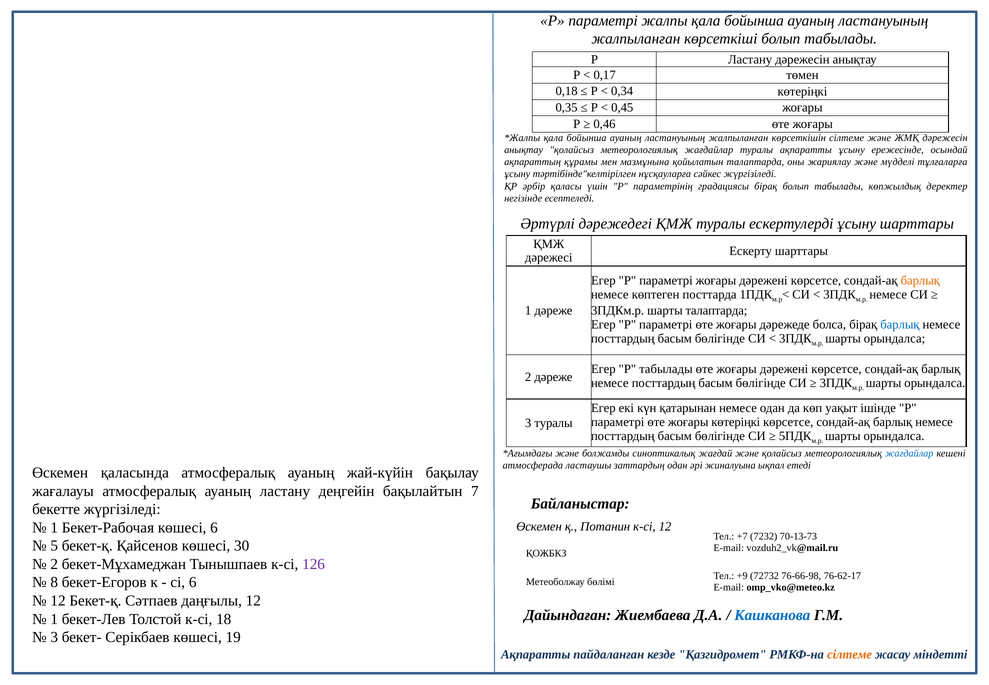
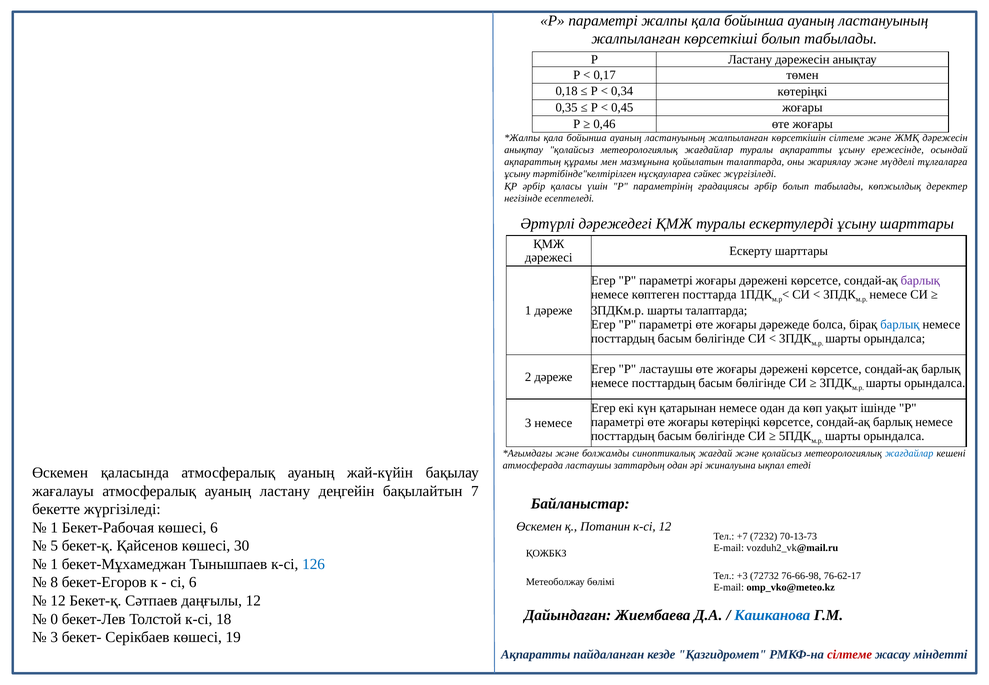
градациясы бірақ: бірақ -> әрбір
барлық at (920, 280) colour: orange -> purple
Р табылады: табылады -> ластаушы
3 туралы: туралы -> немесе
2 at (54, 564): 2 -> 1
126 colour: purple -> blue
+9: +9 -> +3
1 at (54, 619): 1 -> 0
сілтеме at (850, 654) colour: orange -> red
